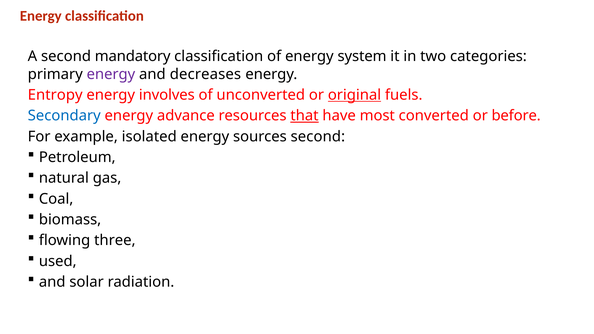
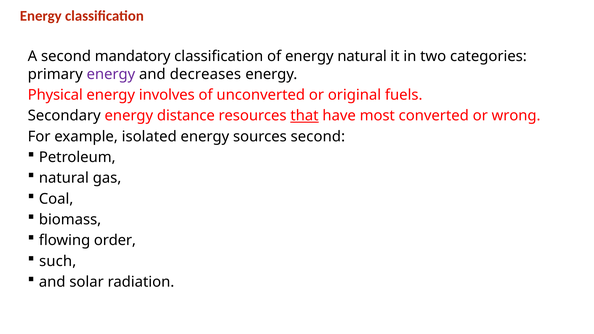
energy system: system -> natural
Entropy: Entropy -> Physical
original underline: present -> none
Secondary colour: blue -> black
advance: advance -> distance
before: before -> wrong
three: three -> order
used: used -> such
